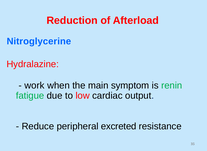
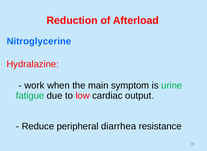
renin: renin -> urine
excreted: excreted -> diarrhea
